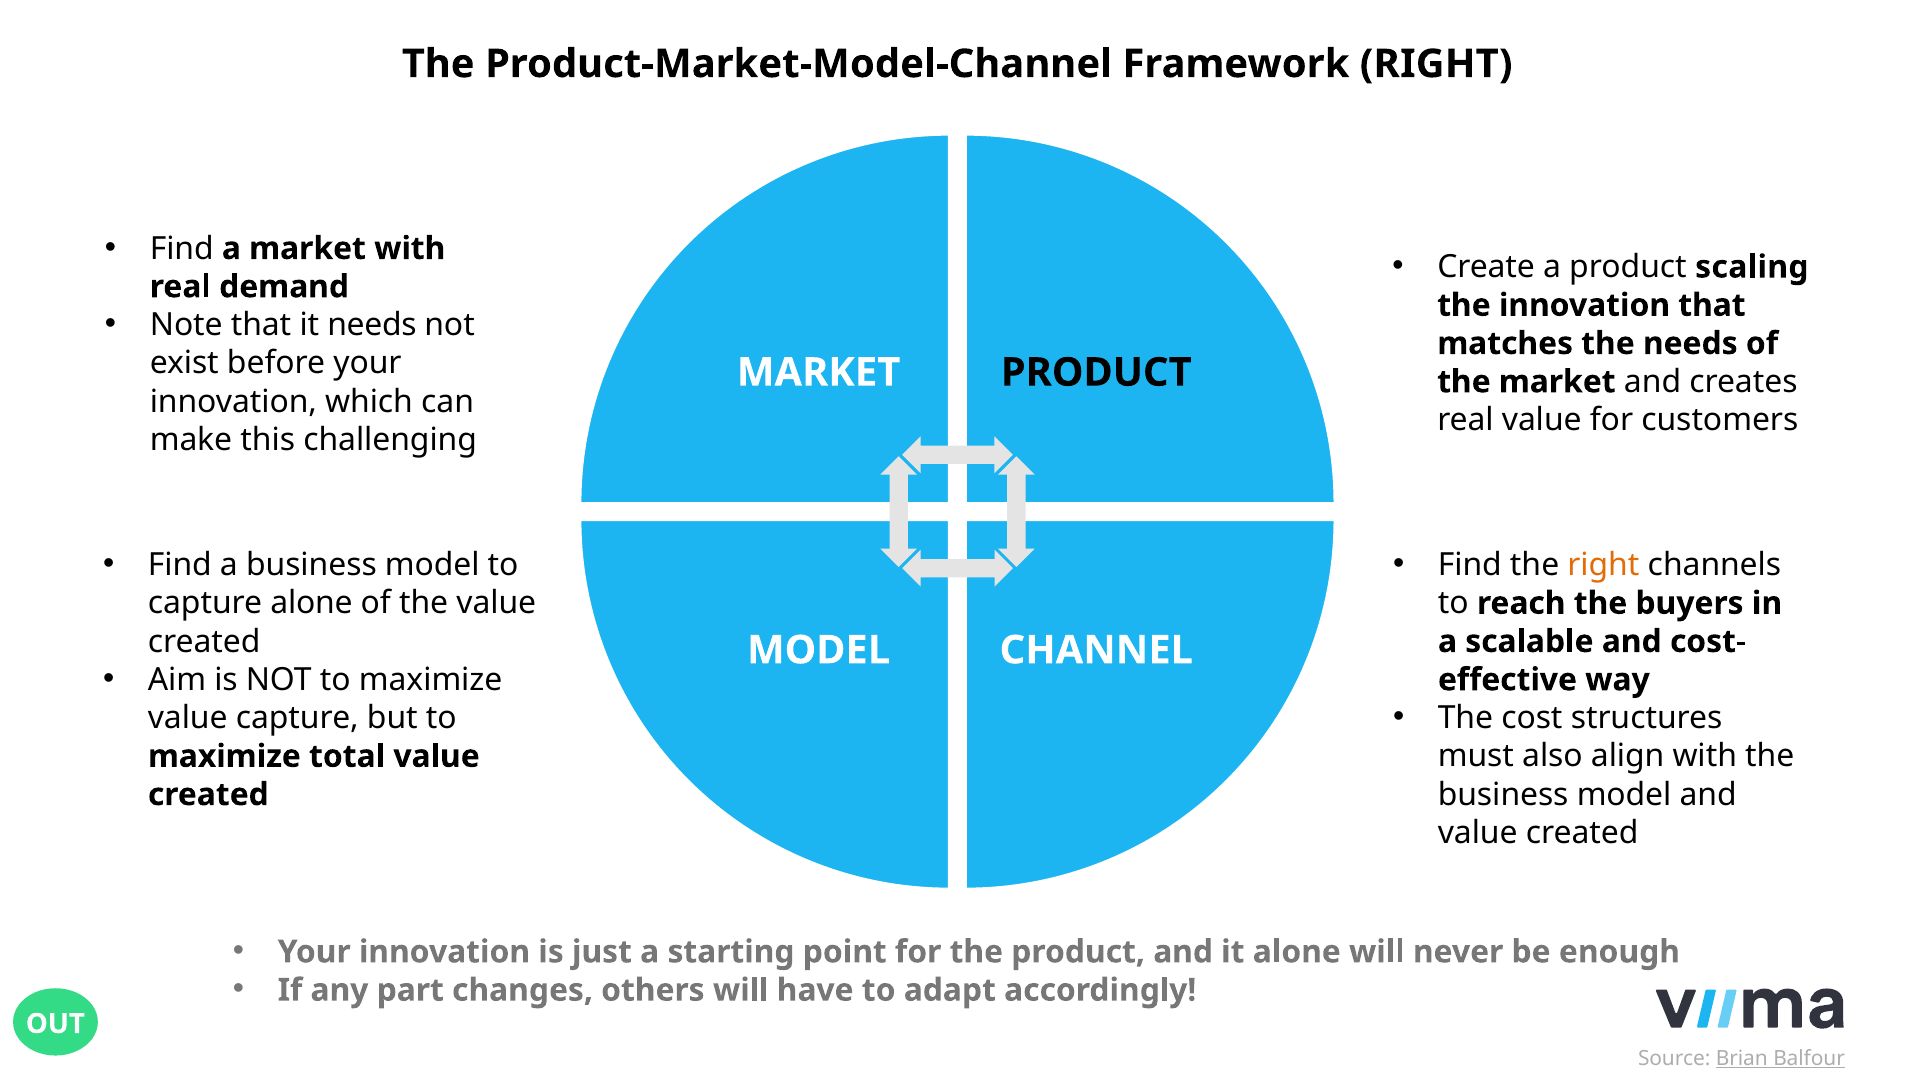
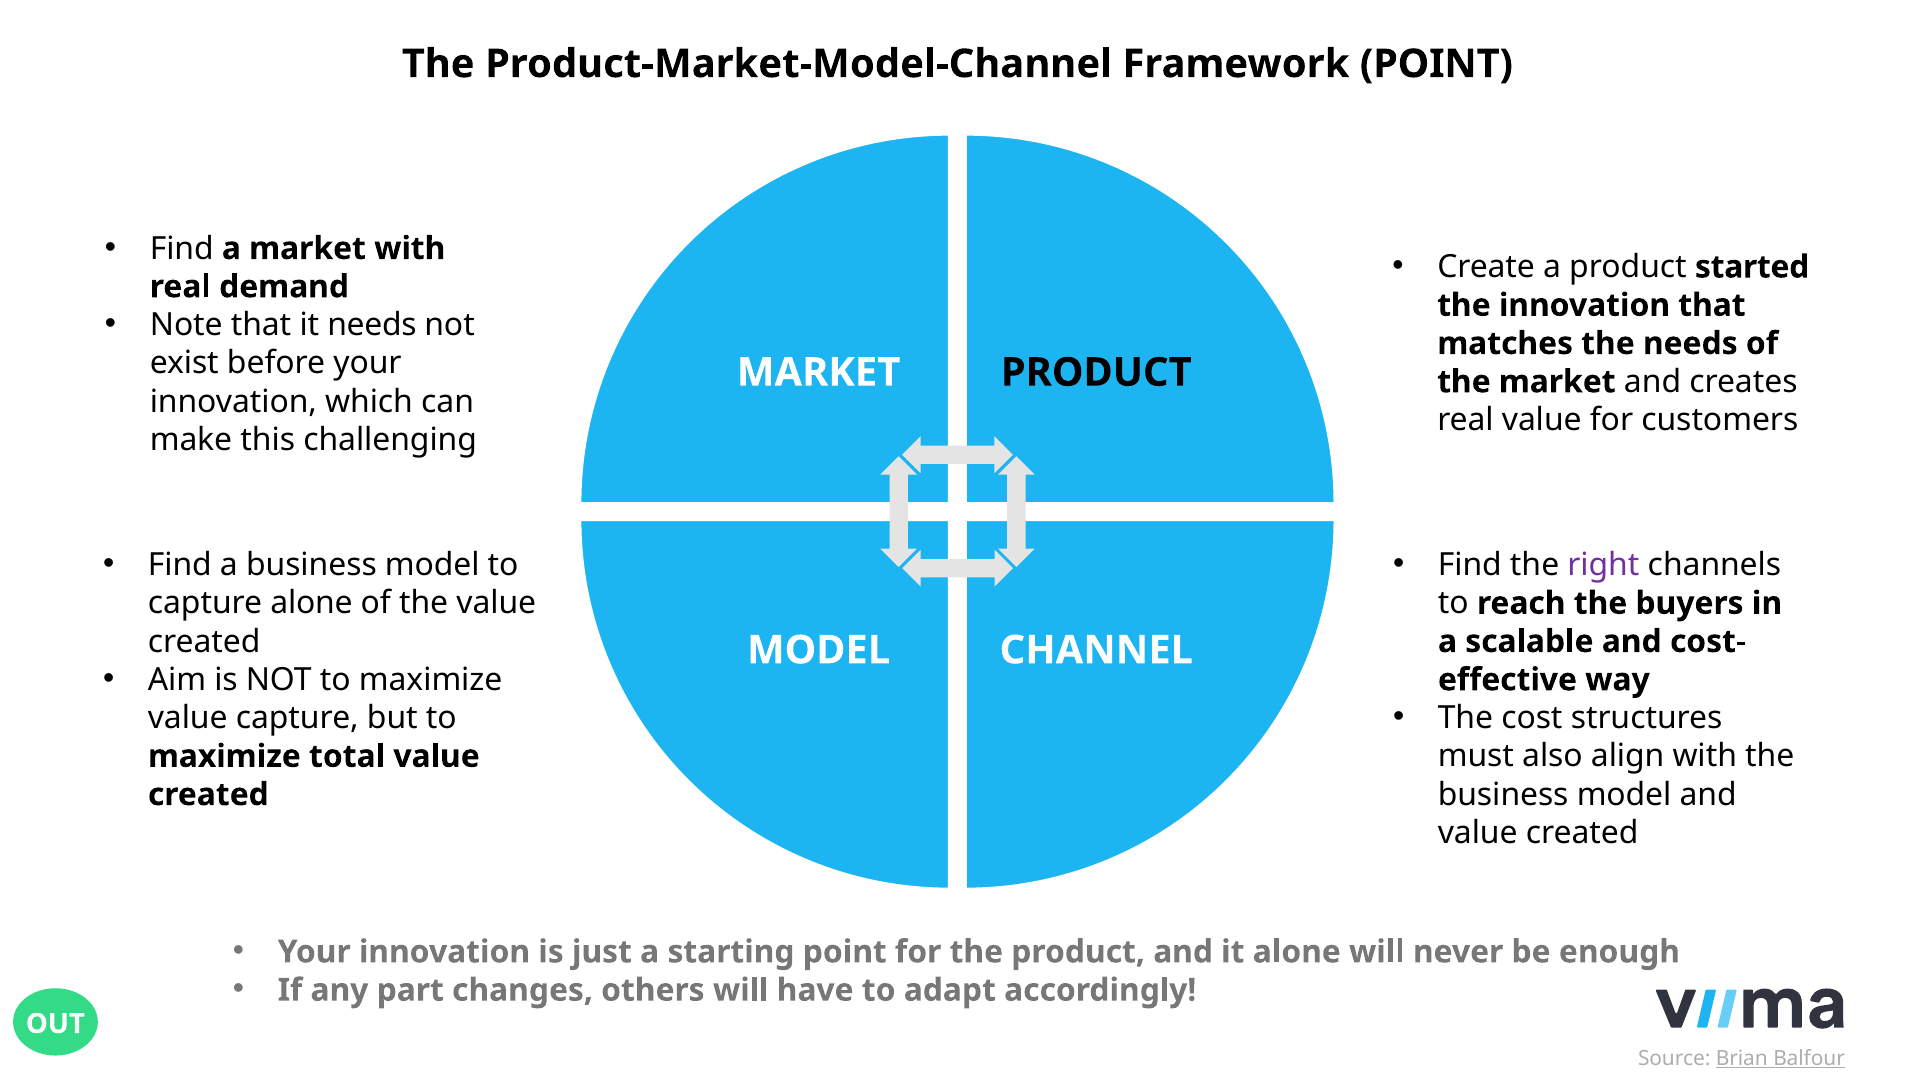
Framework RIGHT: RIGHT -> POINT
scaling: scaling -> started
right at (1603, 565) colour: orange -> purple
